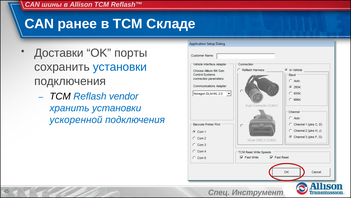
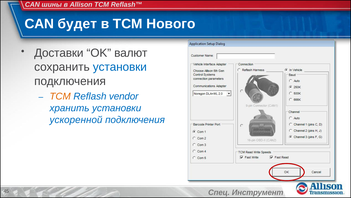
ранее: ранее -> будет
Складе: Складе -> Нового
порты: порты -> валют
TCM at (60, 96) colour: black -> orange
